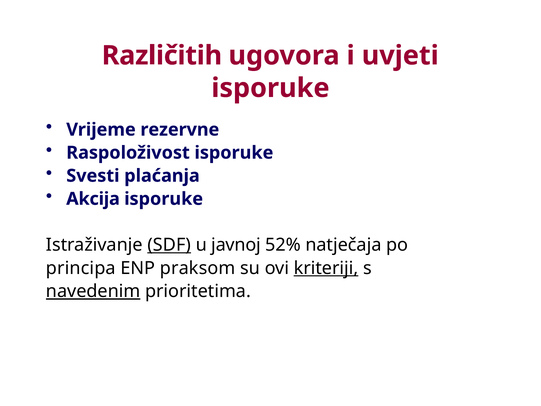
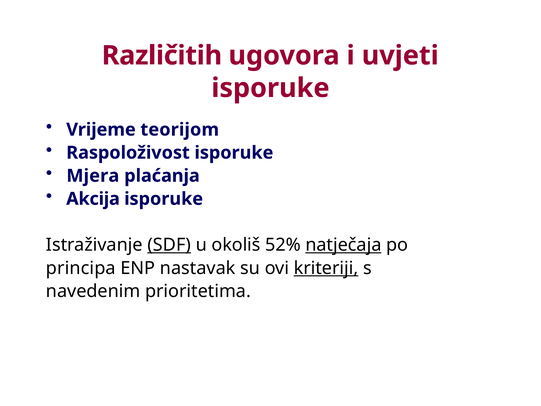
rezervne: rezervne -> teorijom
Svesti: Svesti -> Mjera
javnoj: javnoj -> okoliš
natječaja underline: none -> present
praksom: praksom -> nastavak
navedenim underline: present -> none
